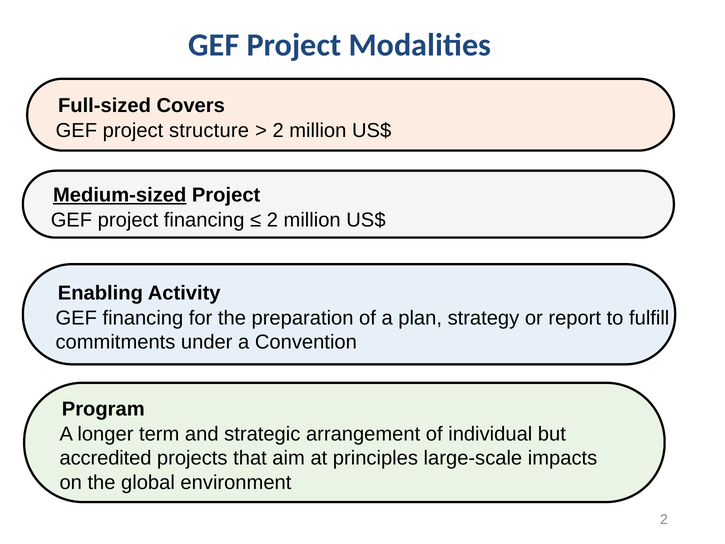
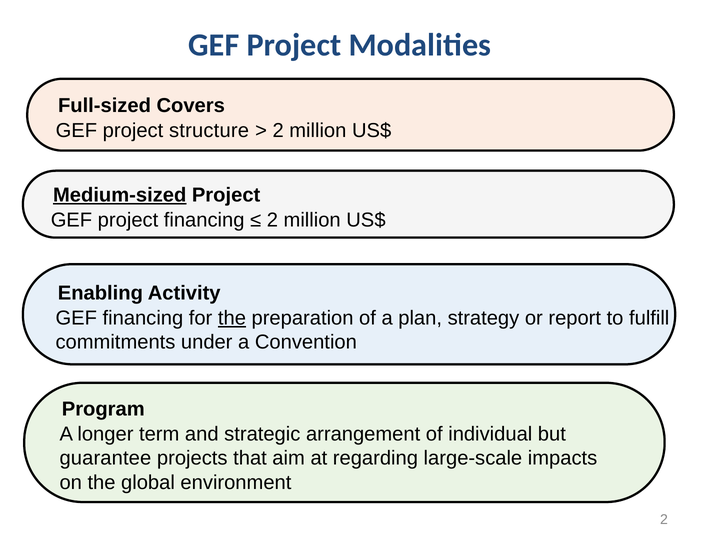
the at (232, 318) underline: none -> present
accredited: accredited -> guarantee
principles: principles -> regarding
